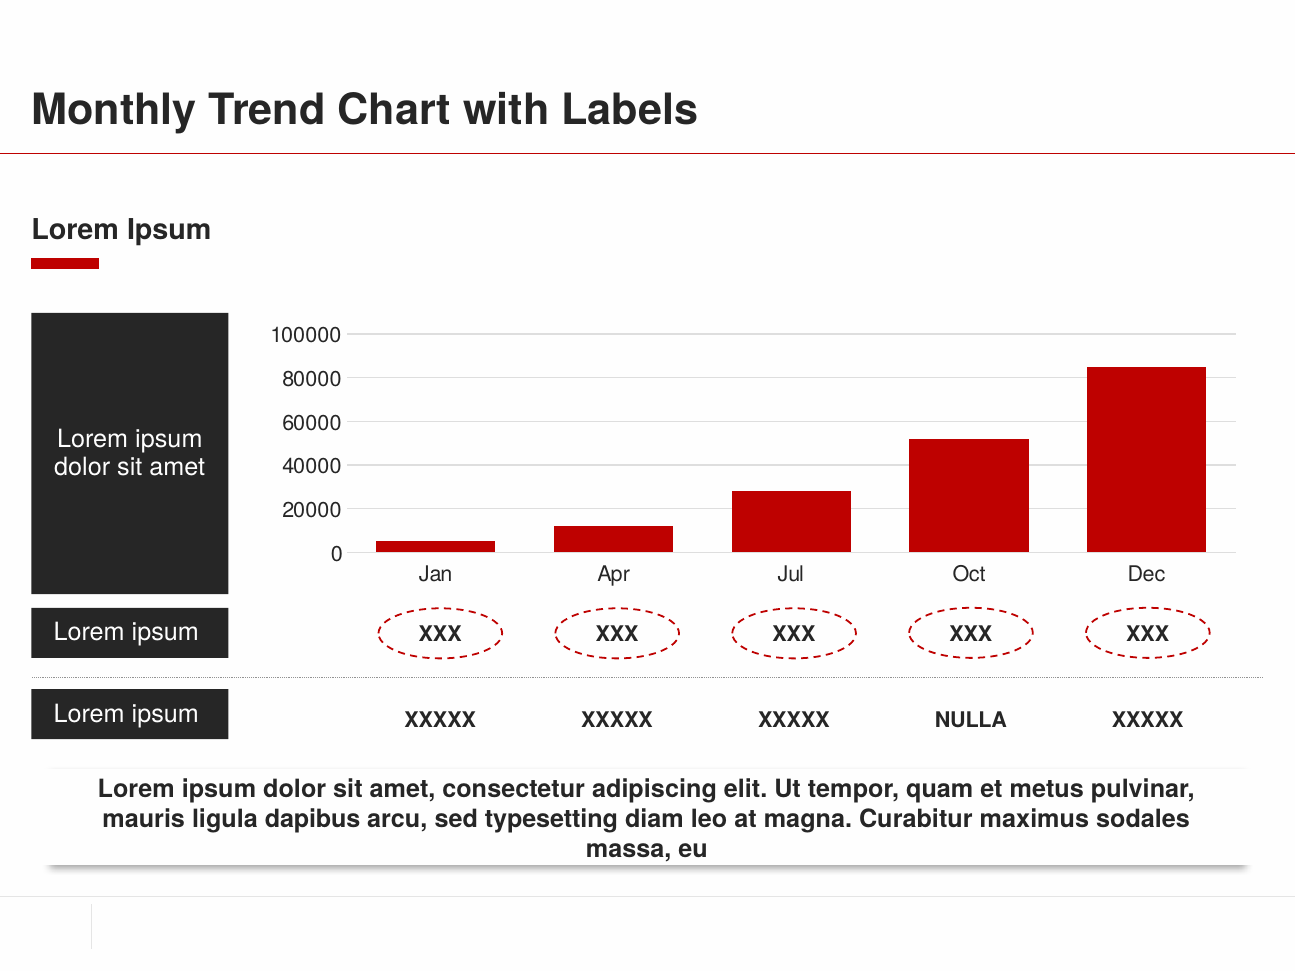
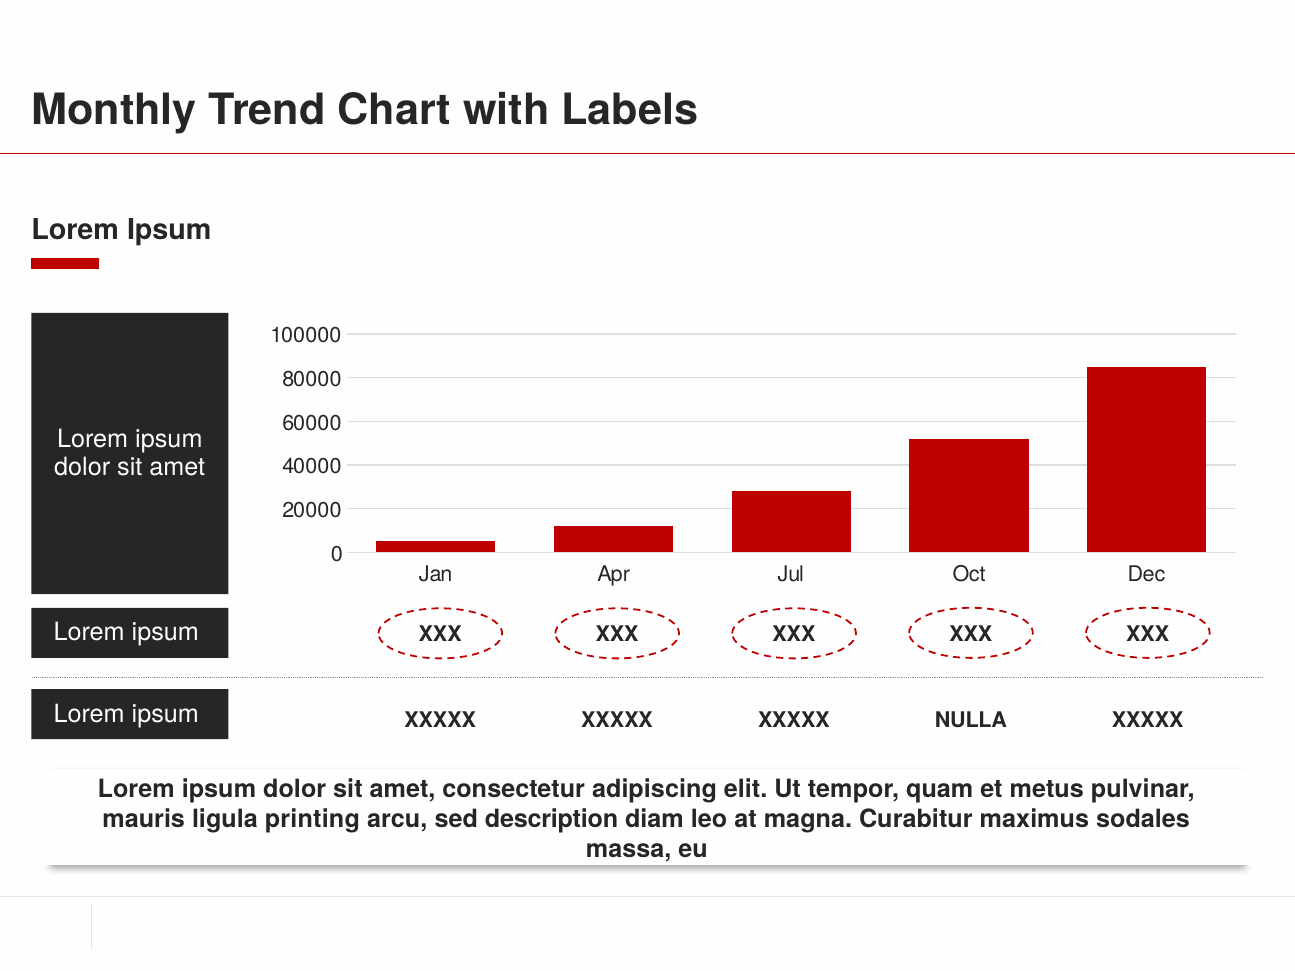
dapibus: dapibus -> printing
typesetting: typesetting -> description
